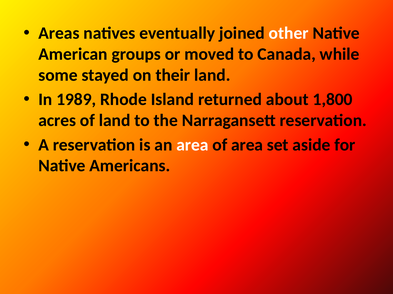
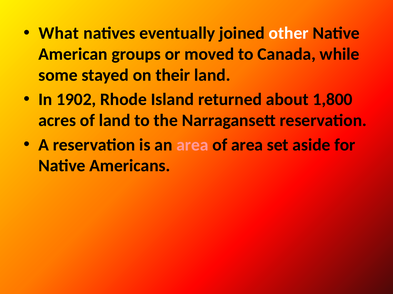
Areas: Areas -> What
1989: 1989 -> 1902
area at (192, 145) colour: white -> pink
